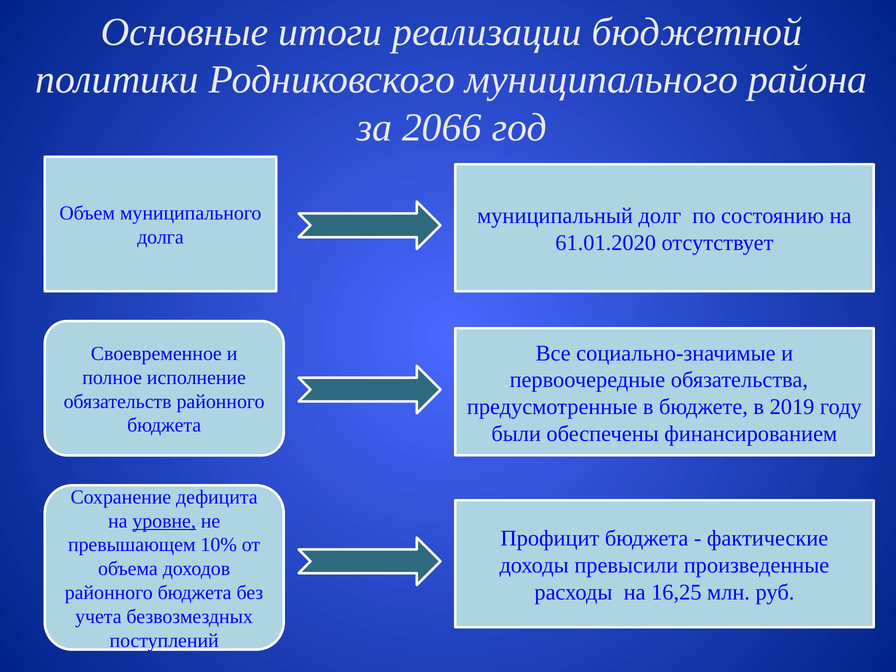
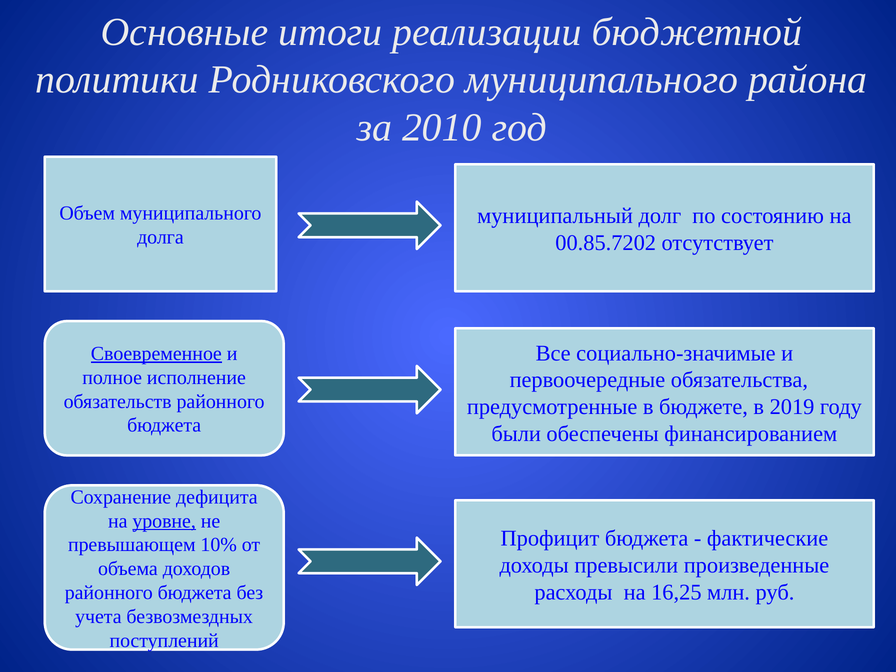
2066: 2066 -> 2010
61.01.2020: 61.01.2020 -> 00.85.7202
Своевременное underline: none -> present
